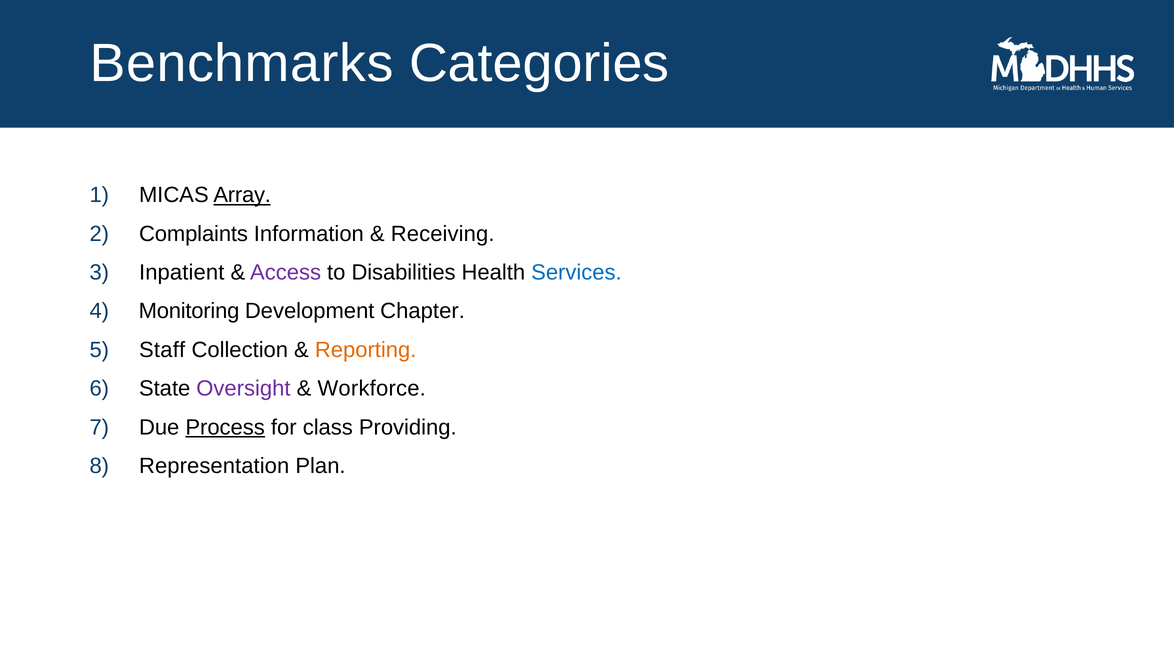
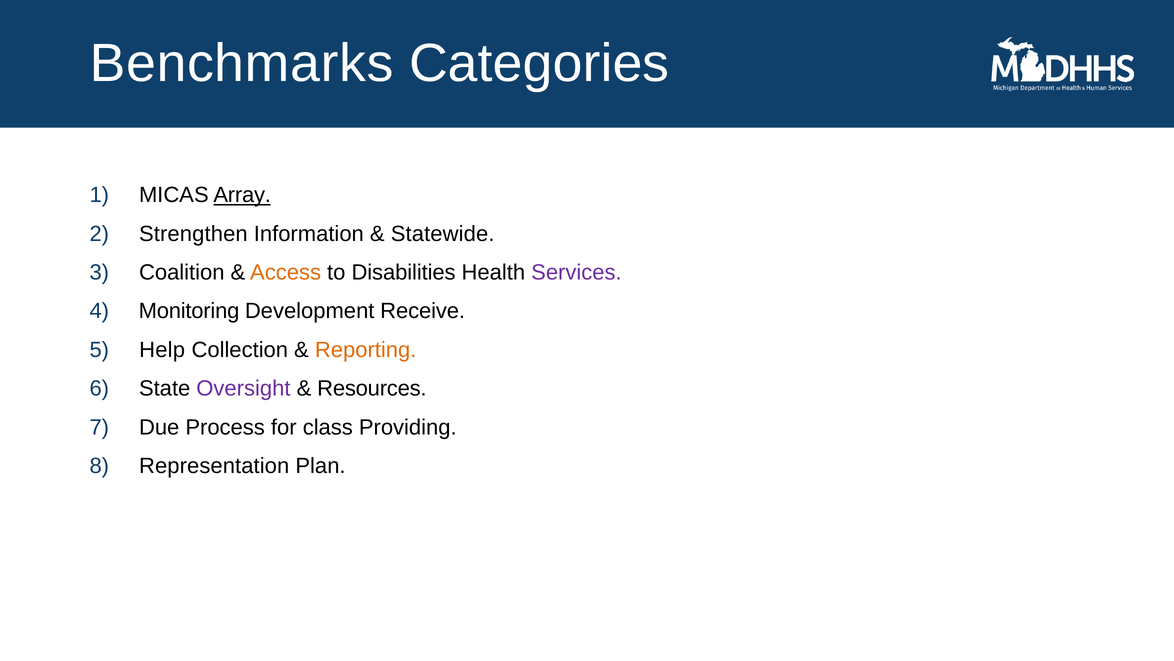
Complaints: Complaints -> Strengthen
Receiving: Receiving -> Statewide
Inpatient: Inpatient -> Coalition
Access colour: purple -> orange
Services colour: blue -> purple
Chapter: Chapter -> Receive
Staff: Staff -> Help
Workforce: Workforce -> Resources
Process underline: present -> none
